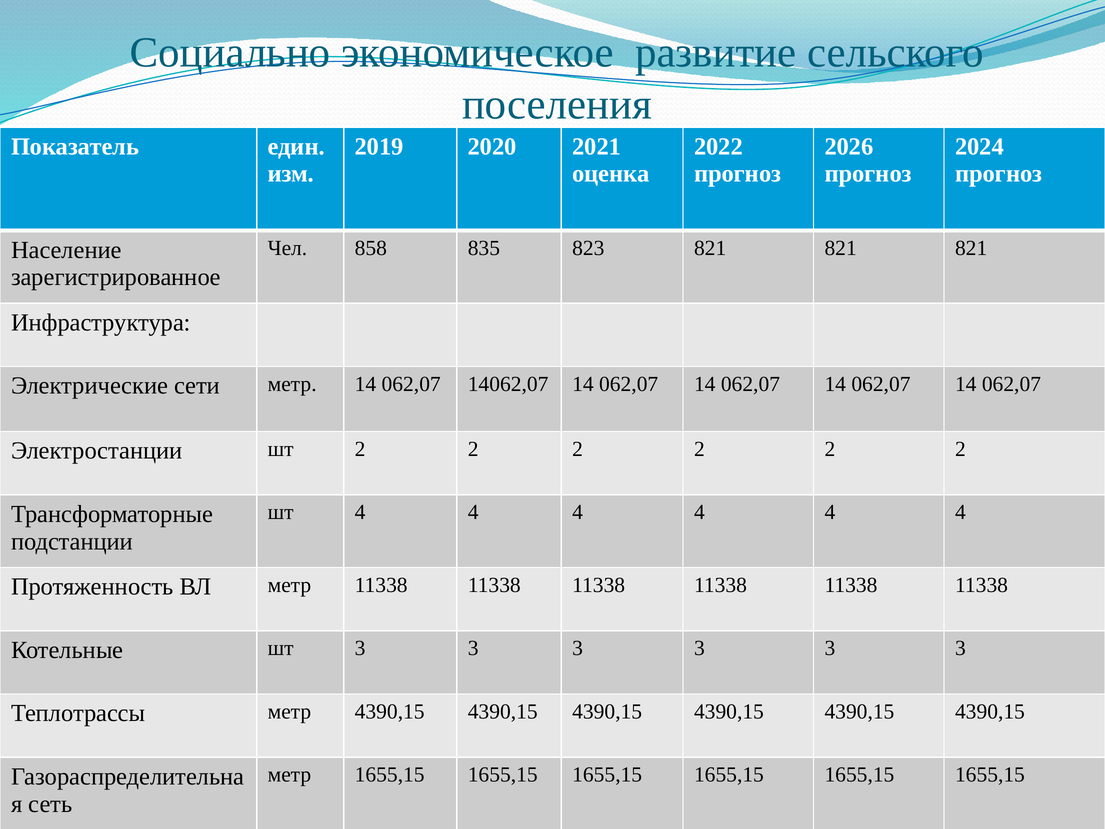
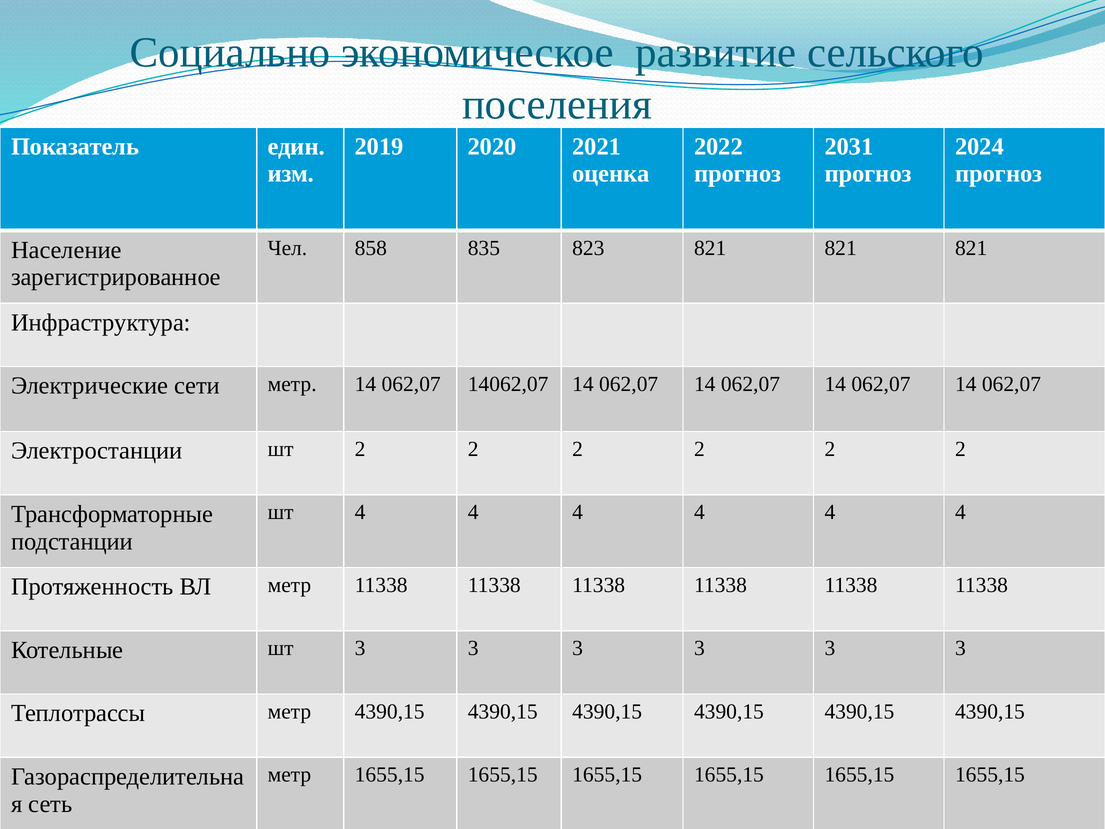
2026: 2026 -> 2031
